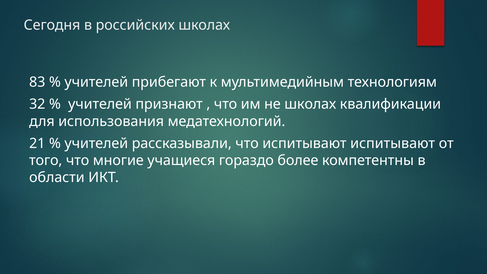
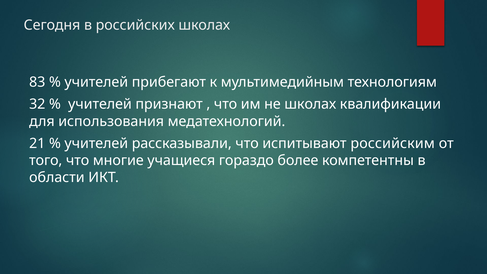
испитывают испитывают: испитывают -> российским
